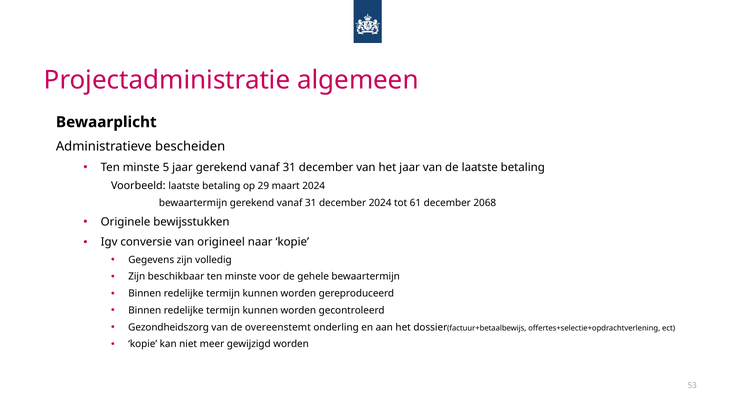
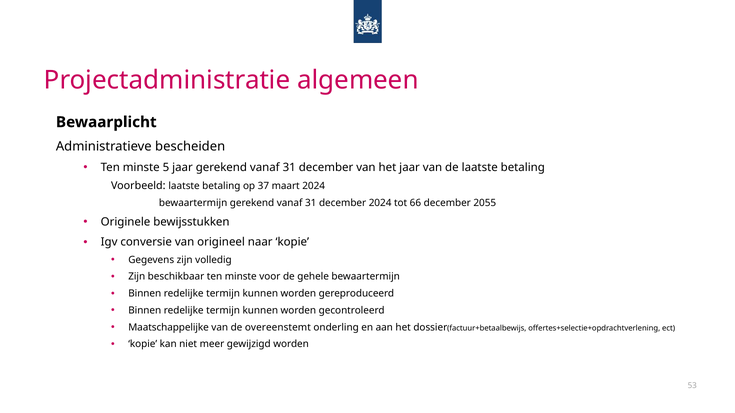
29: 29 -> 37
61: 61 -> 66
2068: 2068 -> 2055
Gezondheidszorg: Gezondheidszorg -> Maatschappelijke
